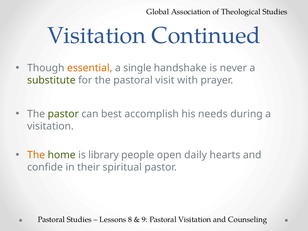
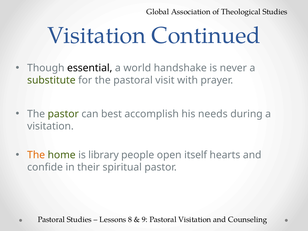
essential colour: orange -> black
single: single -> world
daily: daily -> itself
